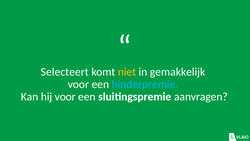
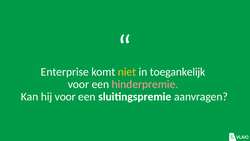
Selecteert: Selecteert -> Enterprise
gemakkelijk: gemakkelijk -> toegankelijk
hinderpremie colour: light blue -> pink
